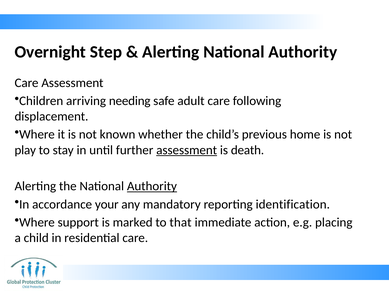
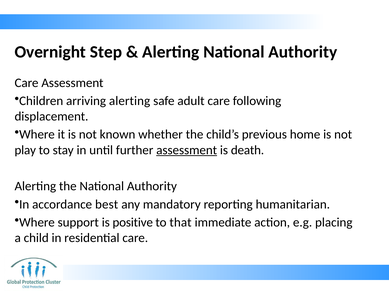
arriving needing: needing -> alerting
Authority at (152, 187) underline: present -> none
your: your -> best
identification: identification -> humanitarian
marked: marked -> positive
